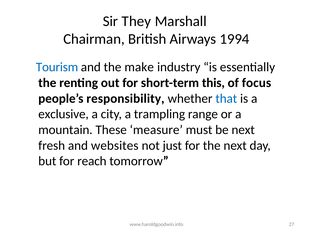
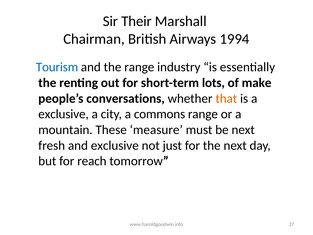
They: They -> Their
the make: make -> range
this: this -> lots
focus: focus -> make
responsibility: responsibility -> conversations
that colour: blue -> orange
trampling: trampling -> commons
and websites: websites -> exclusive
